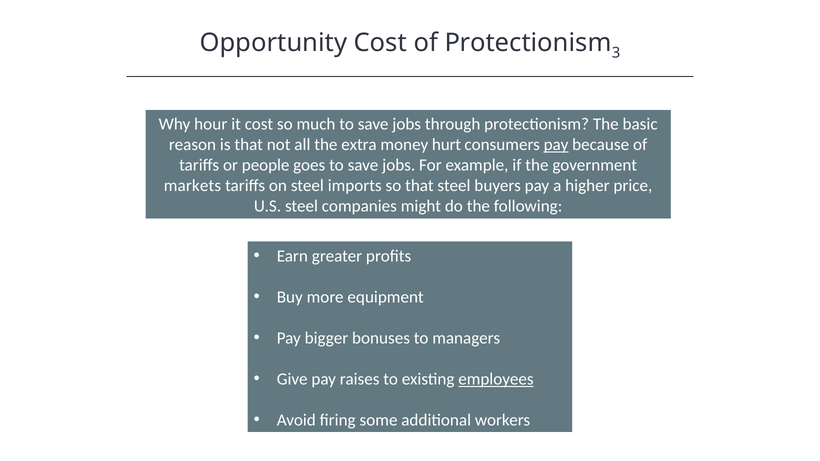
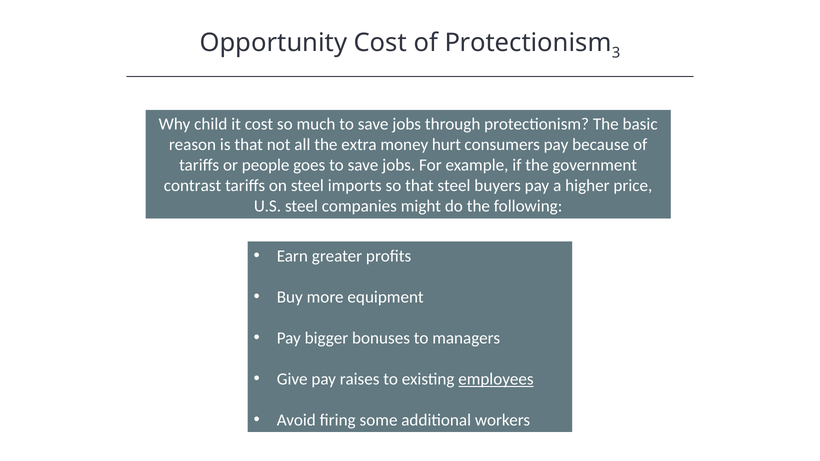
hour: hour -> child
pay at (556, 145) underline: present -> none
markets: markets -> contrast
